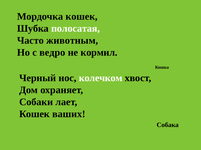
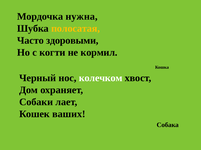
Мордочка кошек: кошек -> нужна
полосатая colour: white -> yellow
животным: животным -> здоровыми
ведро: ведро -> когти
